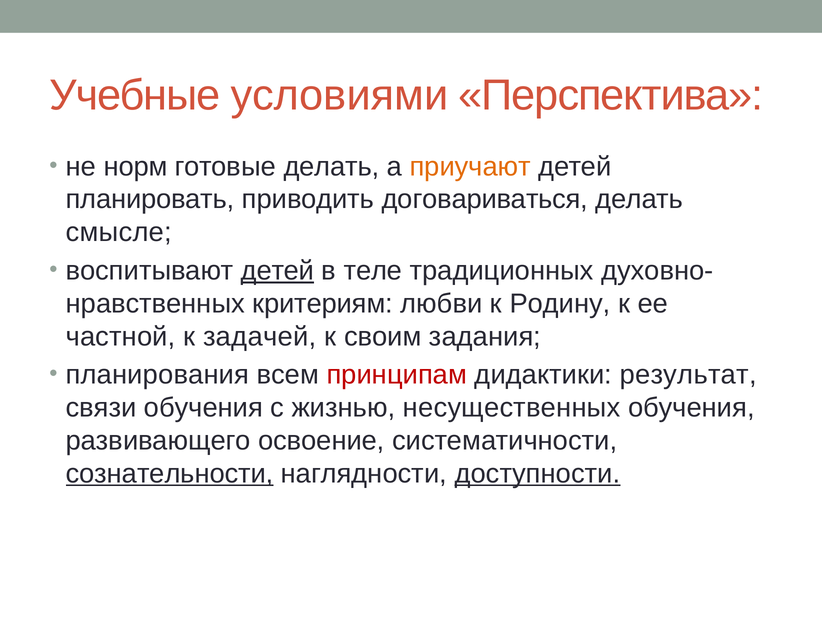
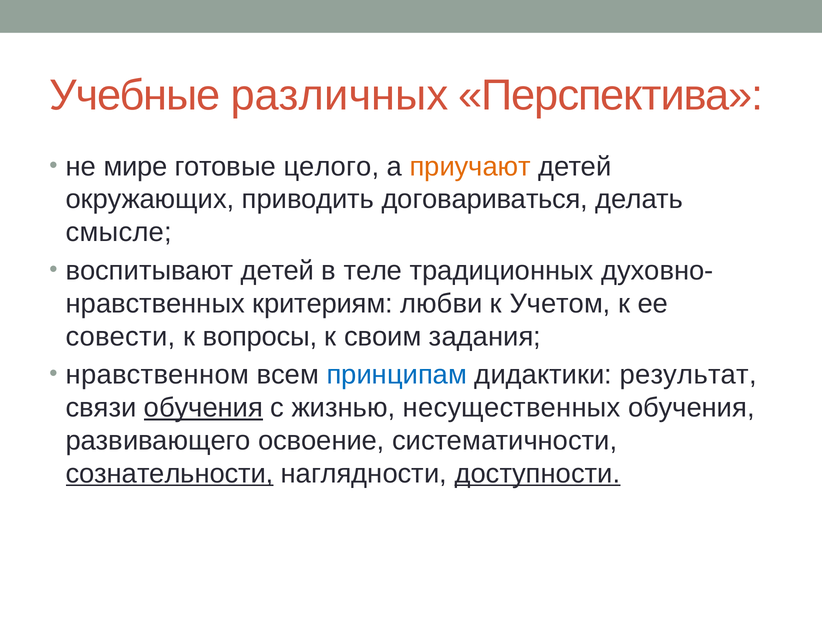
условиями: условиями -> различных
норм: норм -> мире
готовые делать: делать -> целого
планировать: планировать -> окружающих
детей at (277, 270) underline: present -> none
Родину: Родину -> Учетом
частной: частной -> совести
задачей: задачей -> вопросы
планирования: планирования -> нравственном
принципам colour: red -> blue
обучения at (203, 407) underline: none -> present
